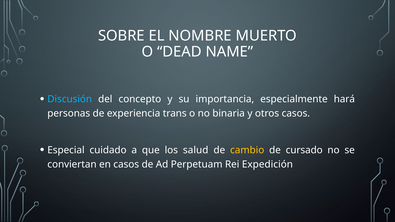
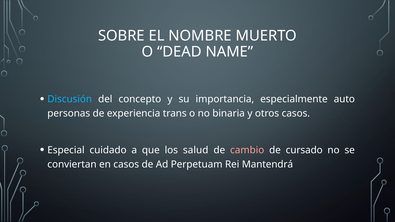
hará: hará -> auto
cambio colour: yellow -> pink
Expedición: Expedición -> Mantendrá
